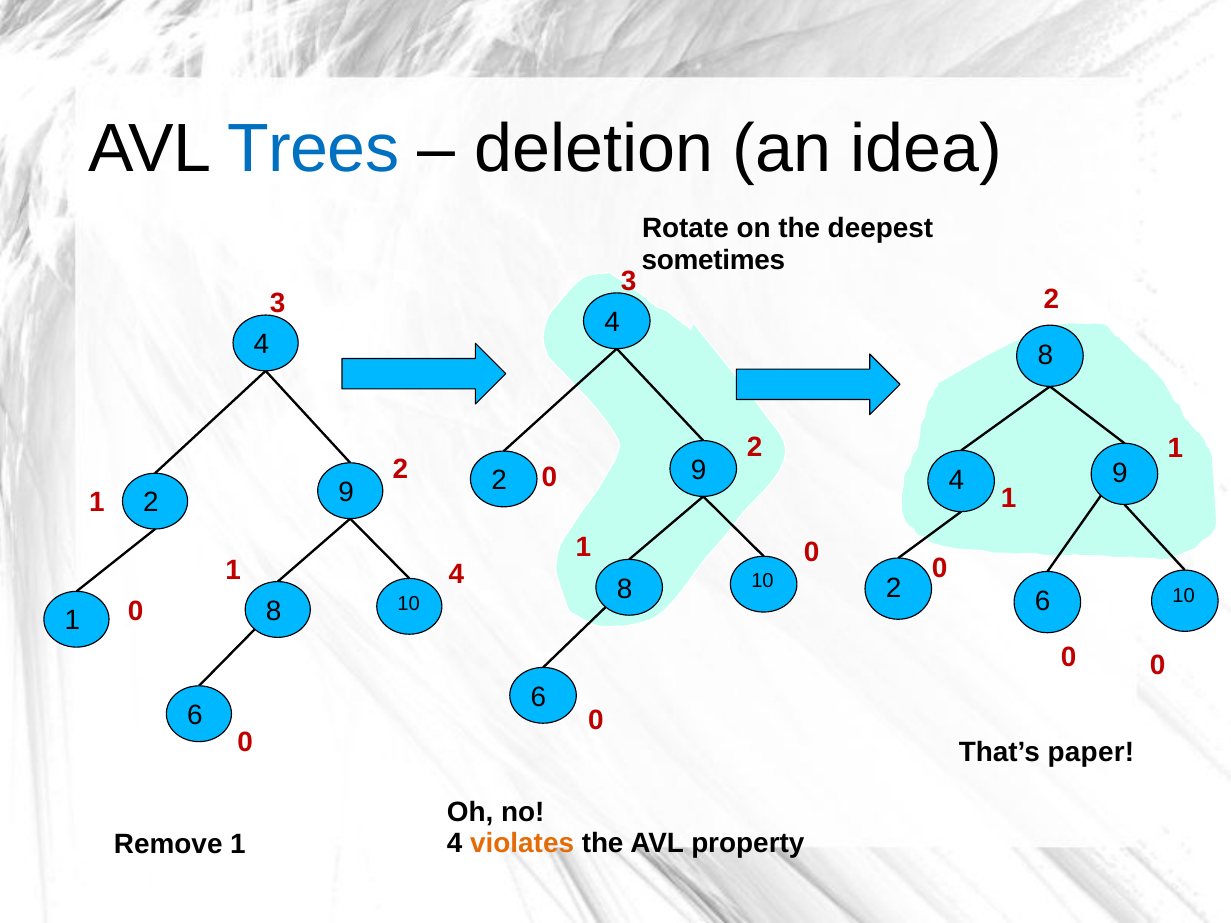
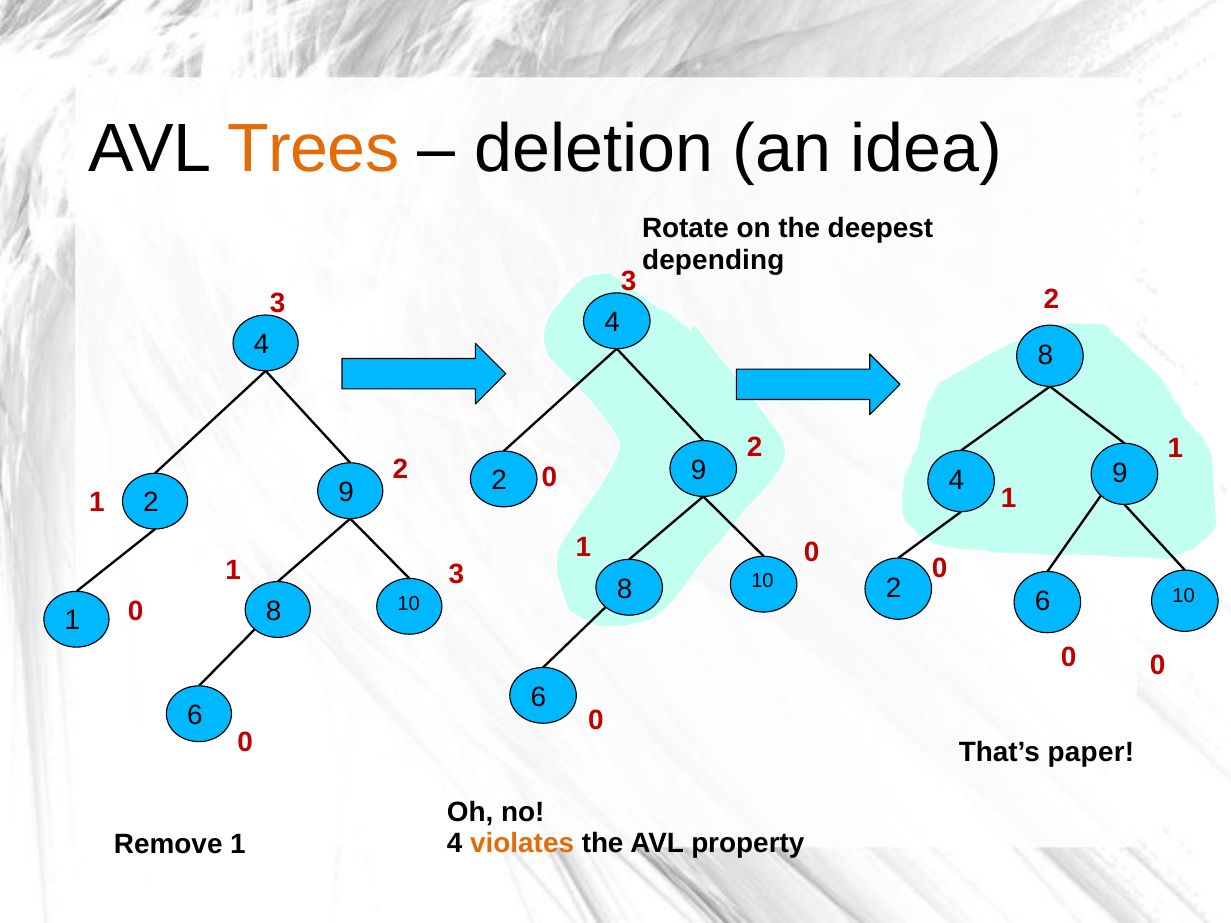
Trees colour: blue -> orange
sometimes: sometimes -> depending
1 4: 4 -> 3
